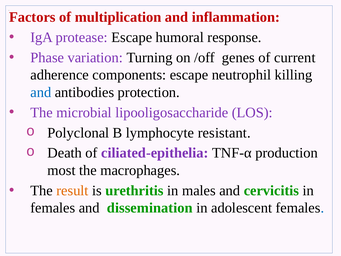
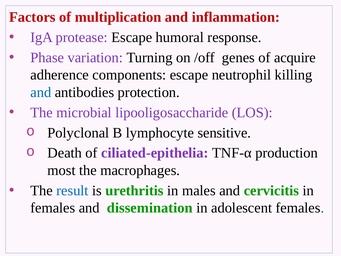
current: current -> acquire
resistant: resistant -> sensitive
result colour: orange -> blue
